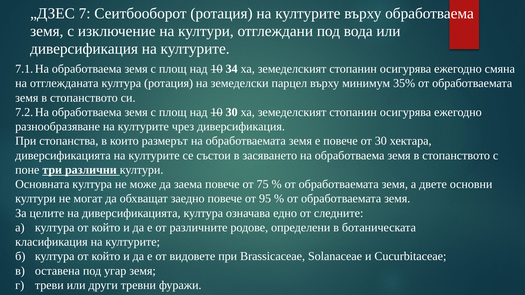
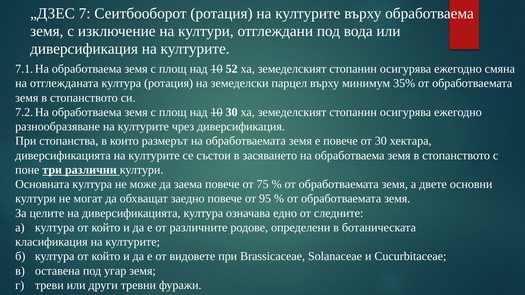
34: 34 -> 52
